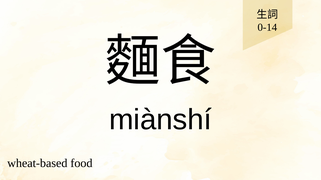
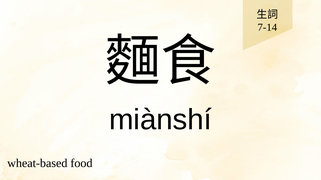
0-14: 0-14 -> 7-14
